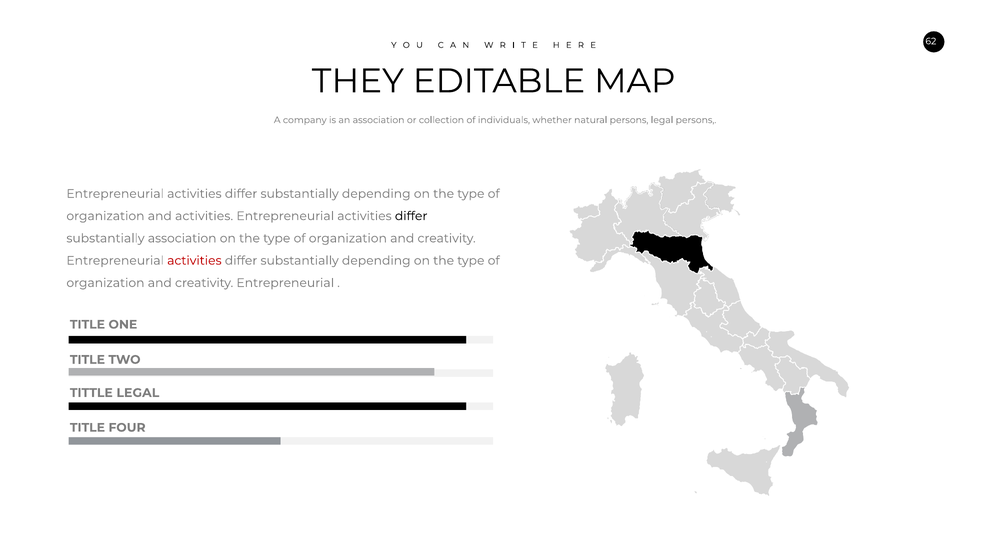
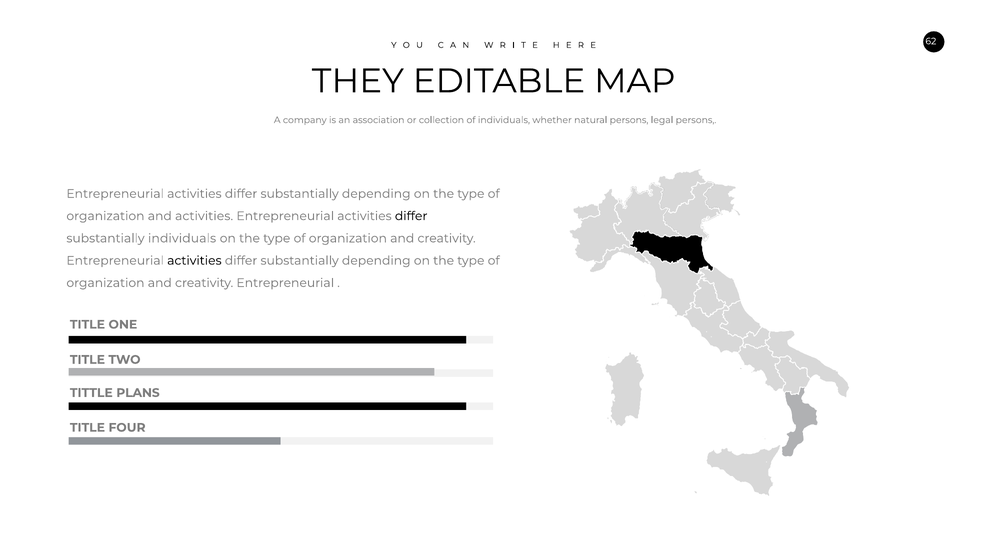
substantially association: association -> individuals
activities at (194, 261) colour: red -> black
TITTLE LEGAL: LEGAL -> PLANS
